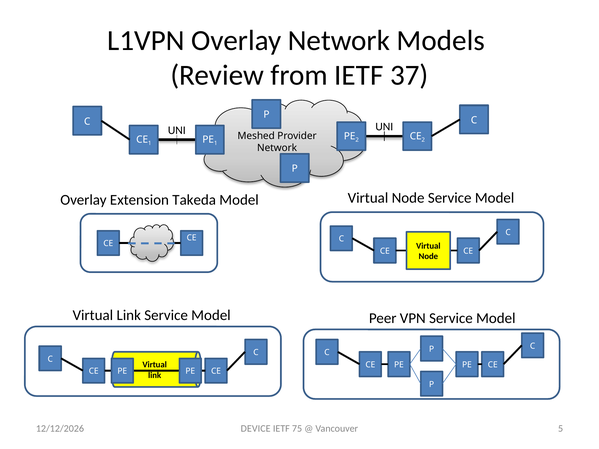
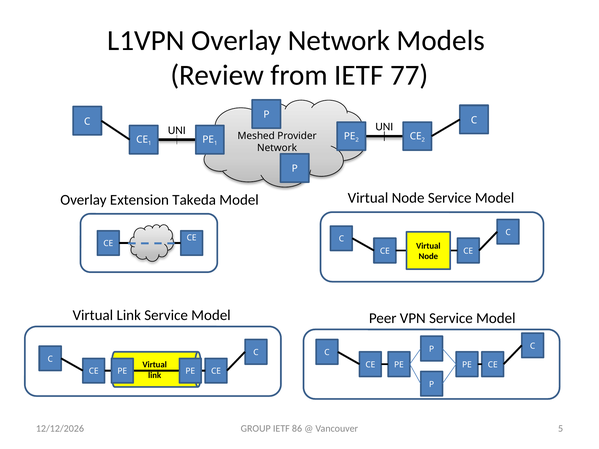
37: 37 -> 77
DEVICE: DEVICE -> GROUP
75: 75 -> 86
